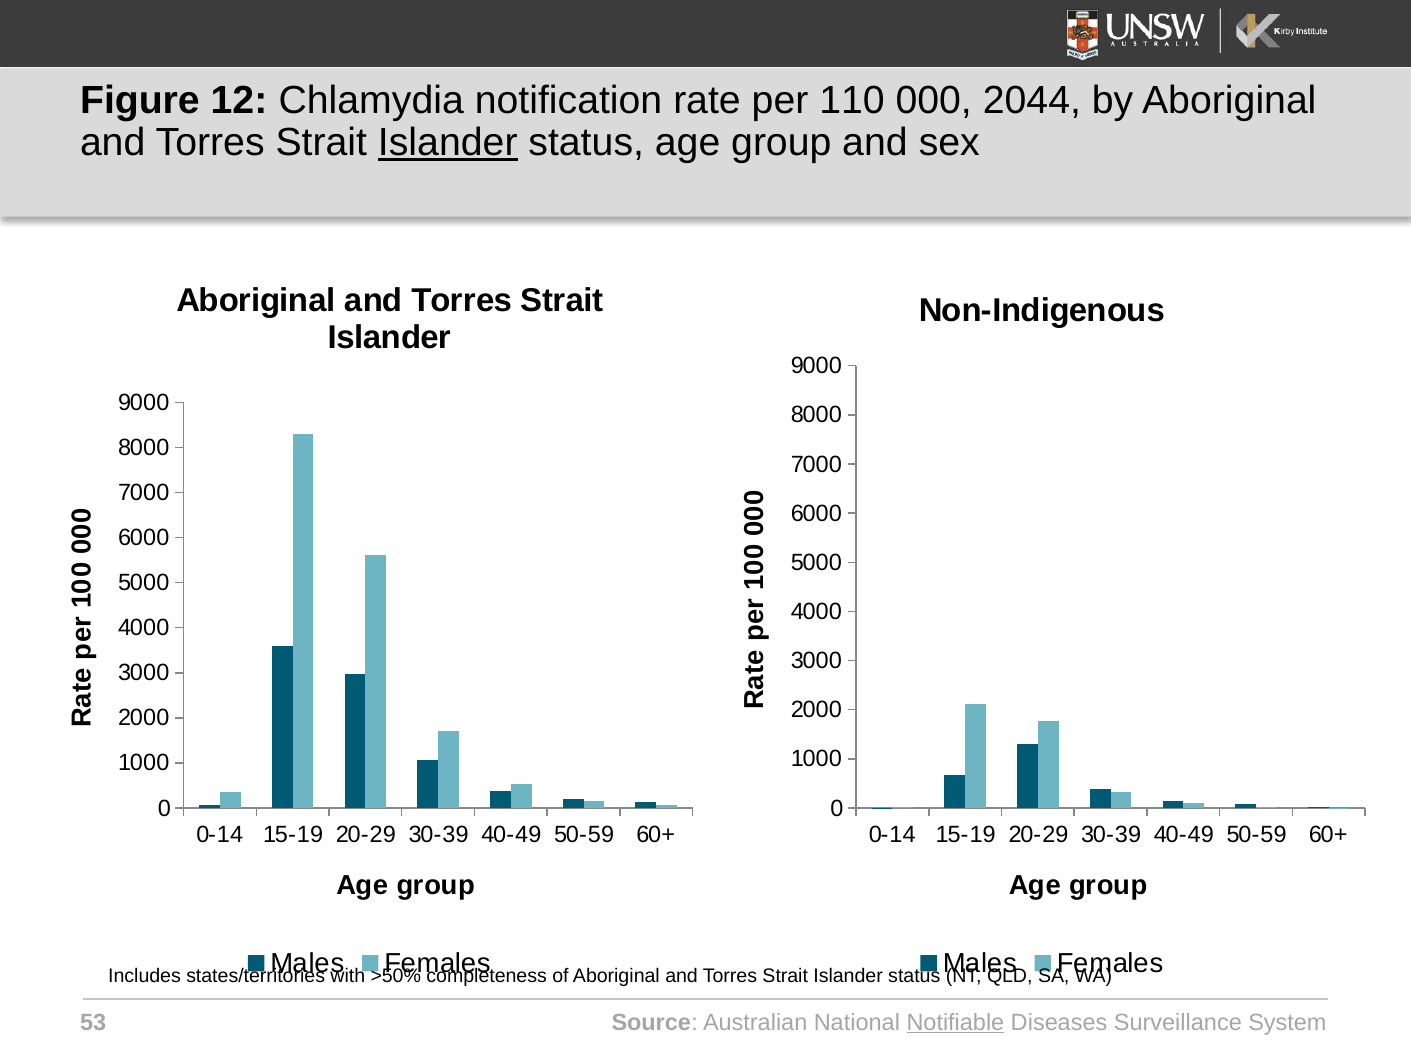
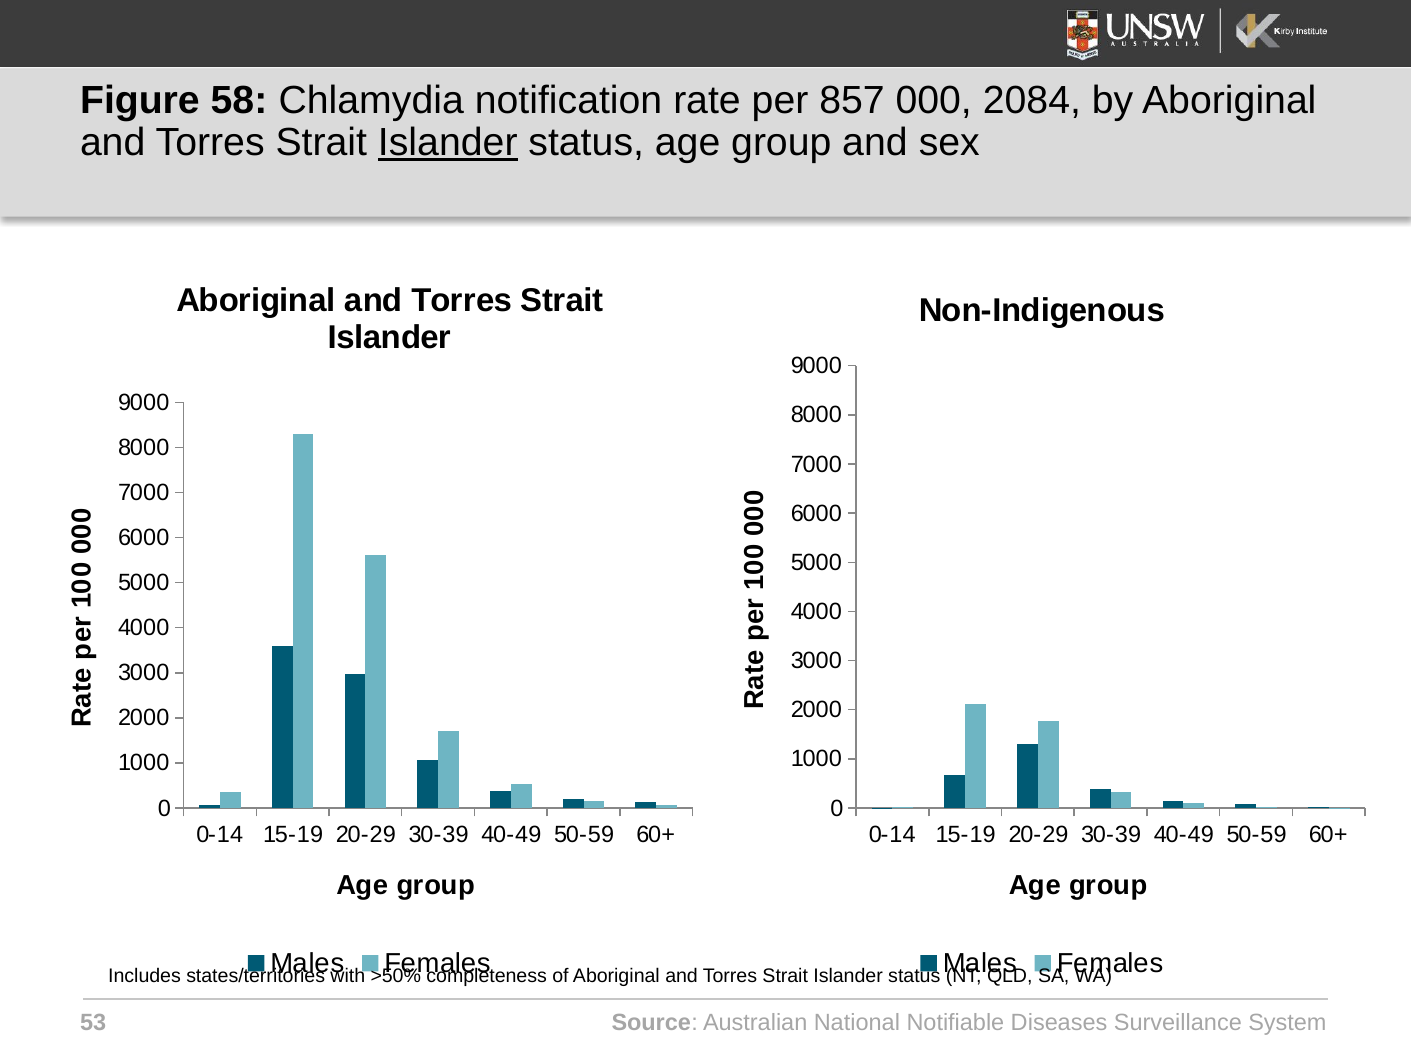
12: 12 -> 58
110: 110 -> 857
2044: 2044 -> 2084
Notifiable underline: present -> none
